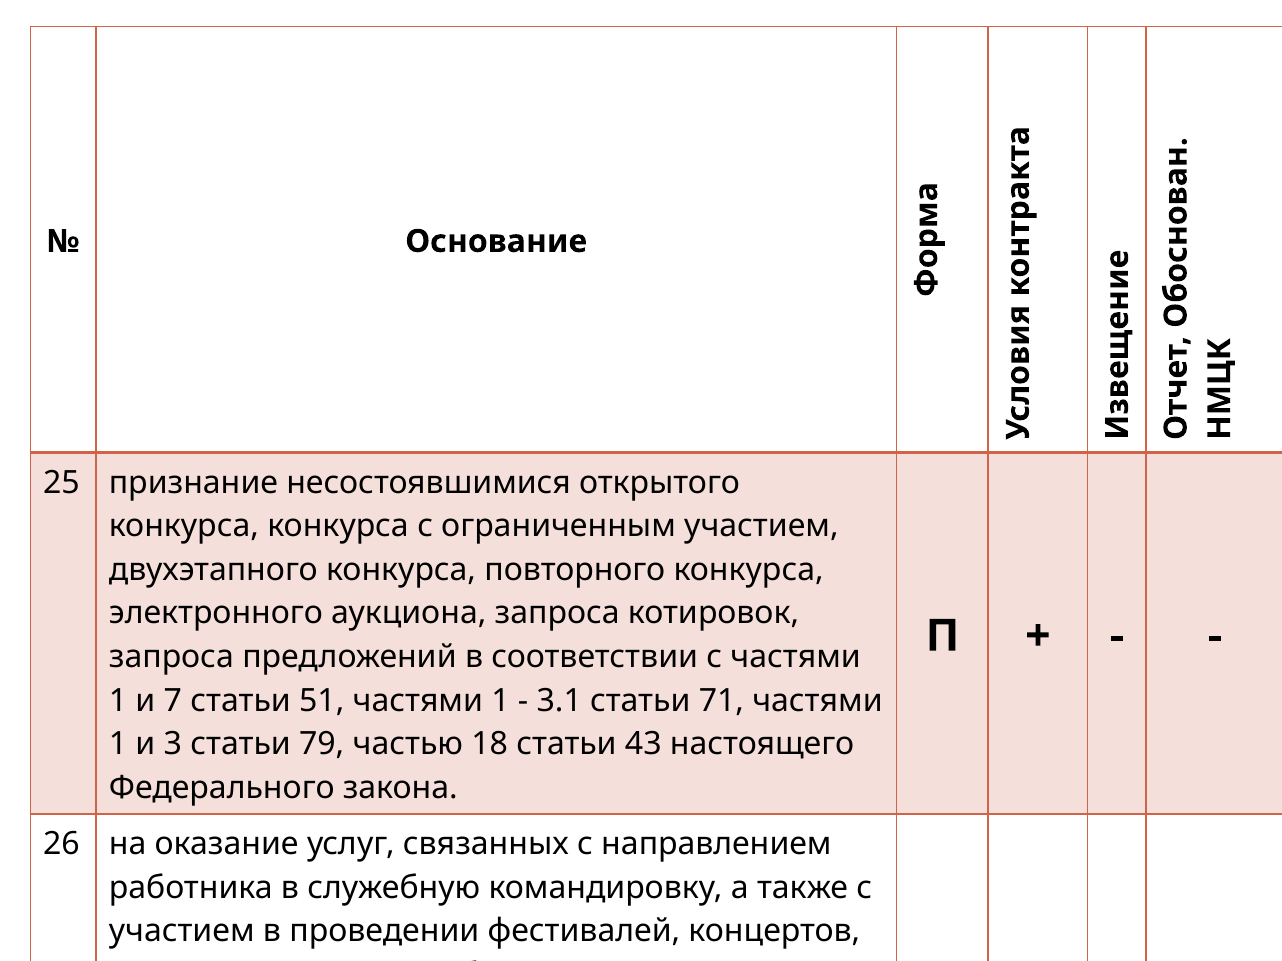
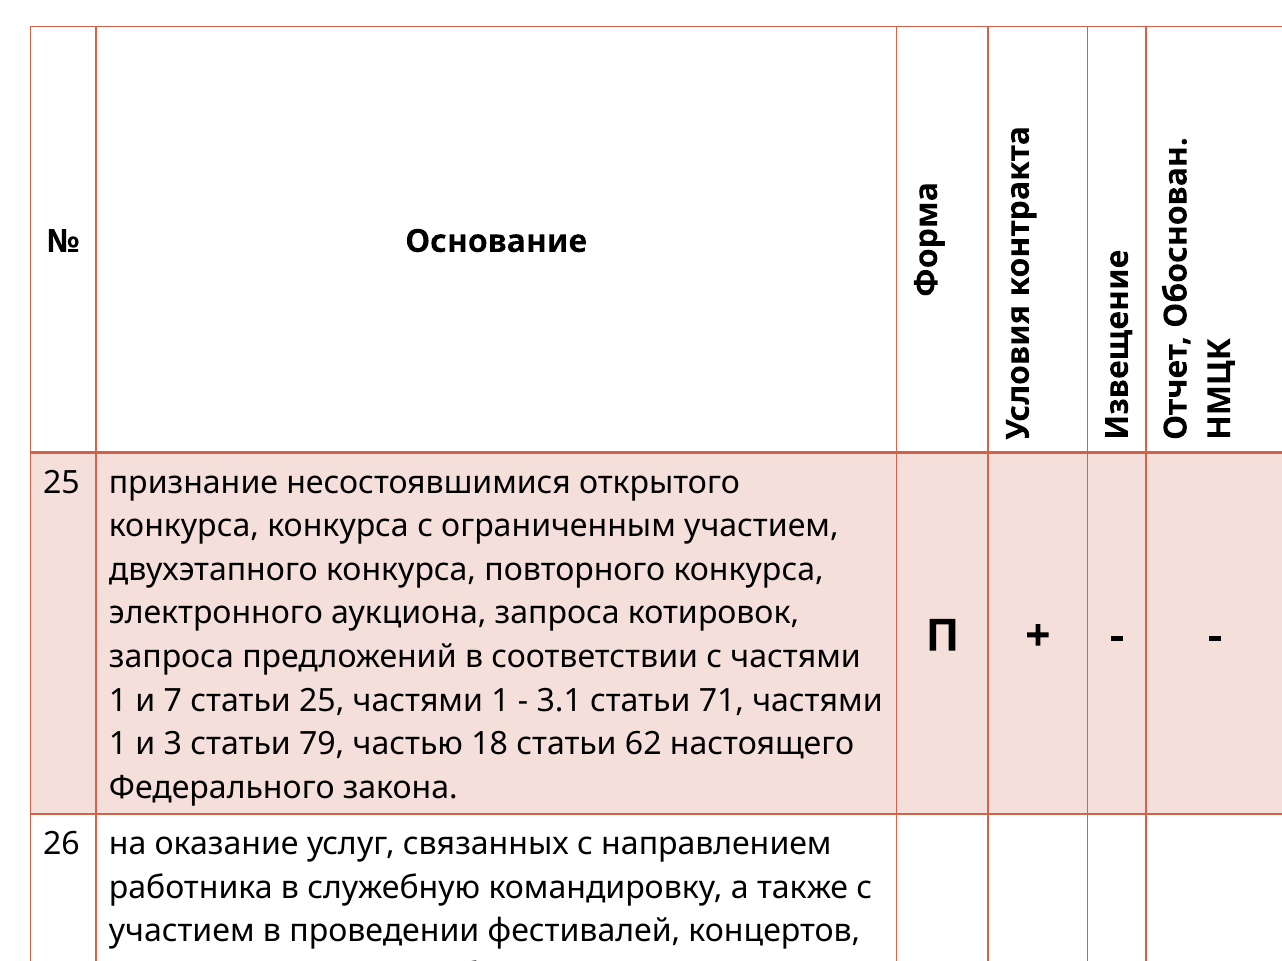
статьи 51: 51 -> 25
43: 43 -> 62
